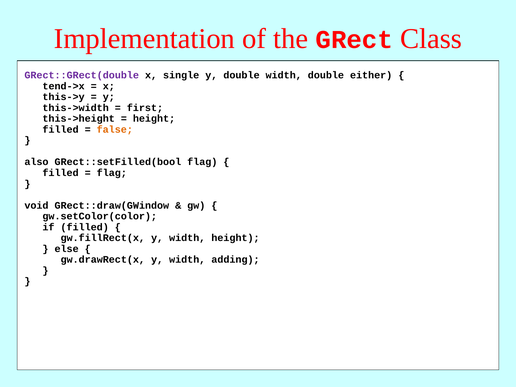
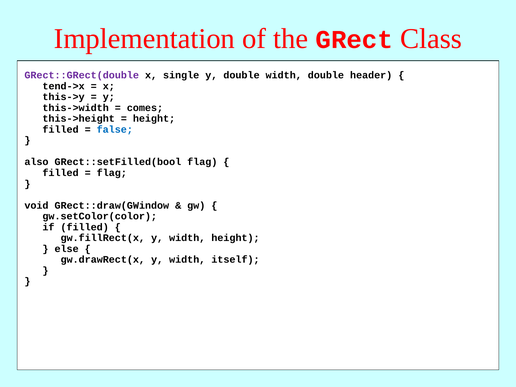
either: either -> header
first: first -> comes
false colour: orange -> blue
adding: adding -> itself
